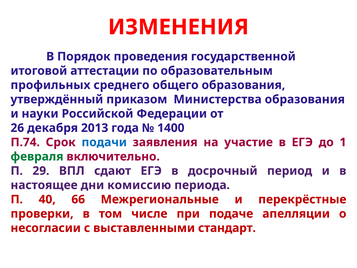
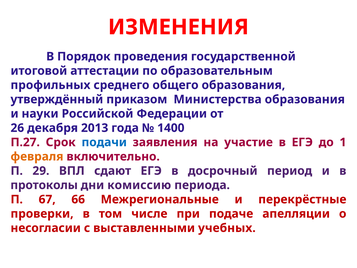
П.74: П.74 -> П.27
февраля colour: green -> orange
настоящее: настоящее -> протоколы
40: 40 -> 67
стандарт: стандарт -> учебных
